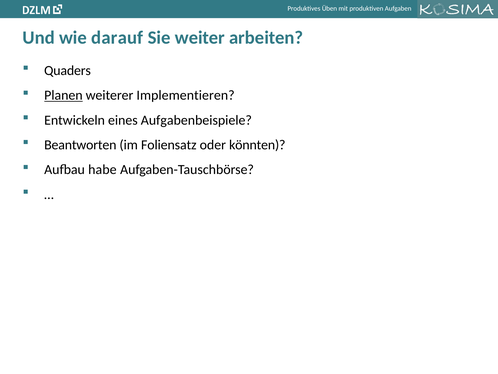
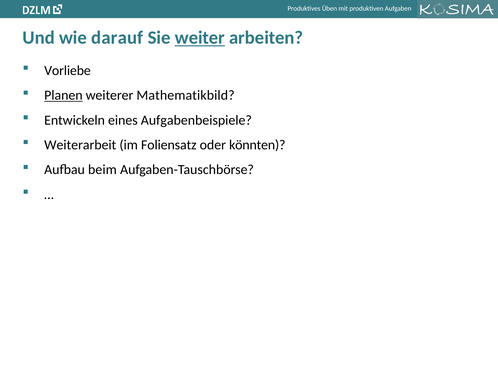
weiter underline: none -> present
Quaders: Quaders -> Vorliebe
Implementieren: Implementieren -> Mathematikbild
Beantworten: Beantworten -> Weiterarbeit
habe: habe -> beim
